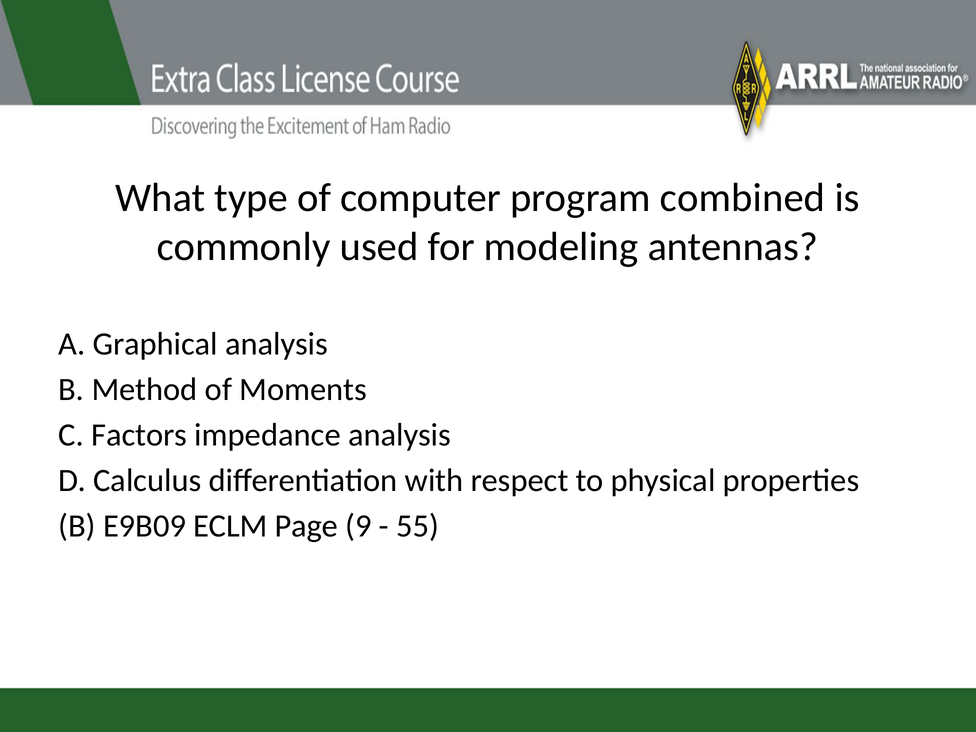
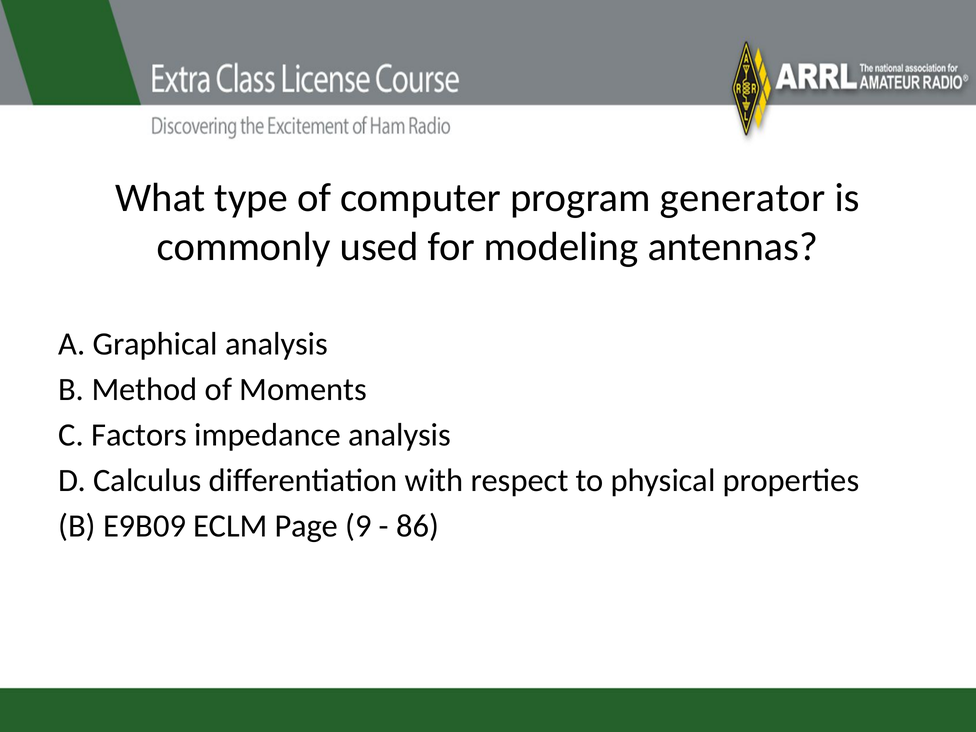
combined: combined -> generator
55: 55 -> 86
